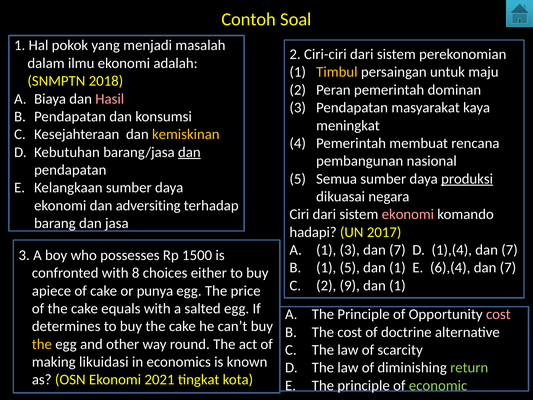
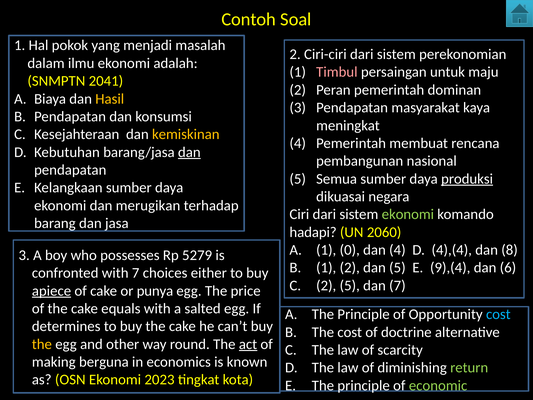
Timbul colour: yellow -> pink
2018: 2018 -> 2041
Hasil colour: pink -> yellow
adversiting: adversiting -> merugikan
ekonomi at (408, 214) colour: pink -> light green
2017: 2017 -> 2060
A 1 3: 3 -> 0
7 at (397, 250): 7 -> 4
1),(4: 1),(4 -> 4),(4
7 at (510, 250): 7 -> 8
1500: 1500 -> 5279
1 5: 5 -> 2
1 at (397, 268): 1 -> 5
6),(4: 6),(4 -> 9),(4
7 at (508, 268): 7 -> 6
with 8: 8 -> 7
2 9: 9 -> 5
1 at (397, 285): 1 -> 7
apiece underline: none -> present
cost at (498, 314) colour: pink -> light blue
act underline: none -> present
likuidasi: likuidasi -> berguna
2021: 2021 -> 2023
